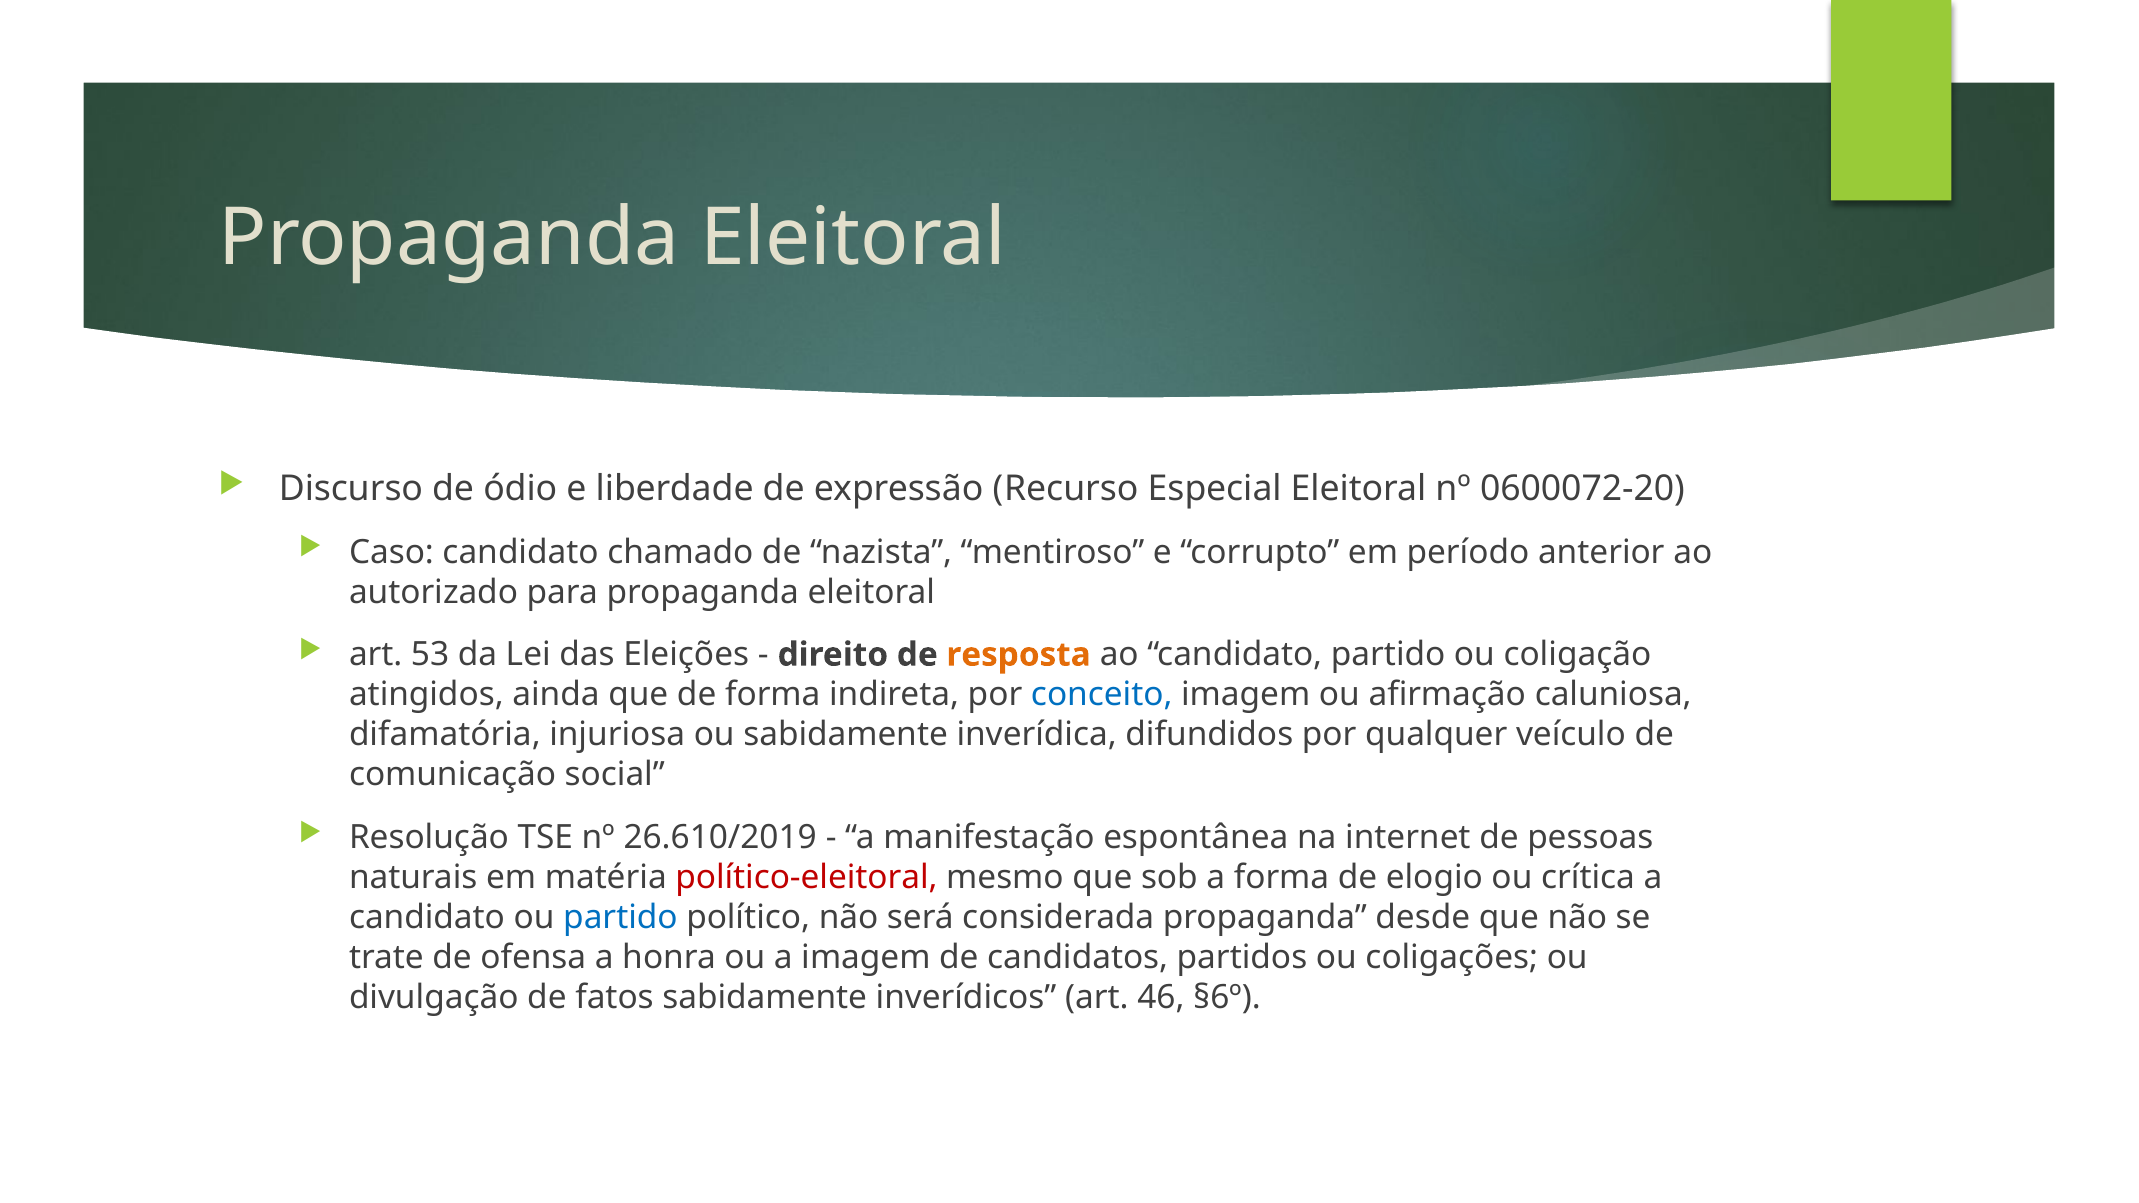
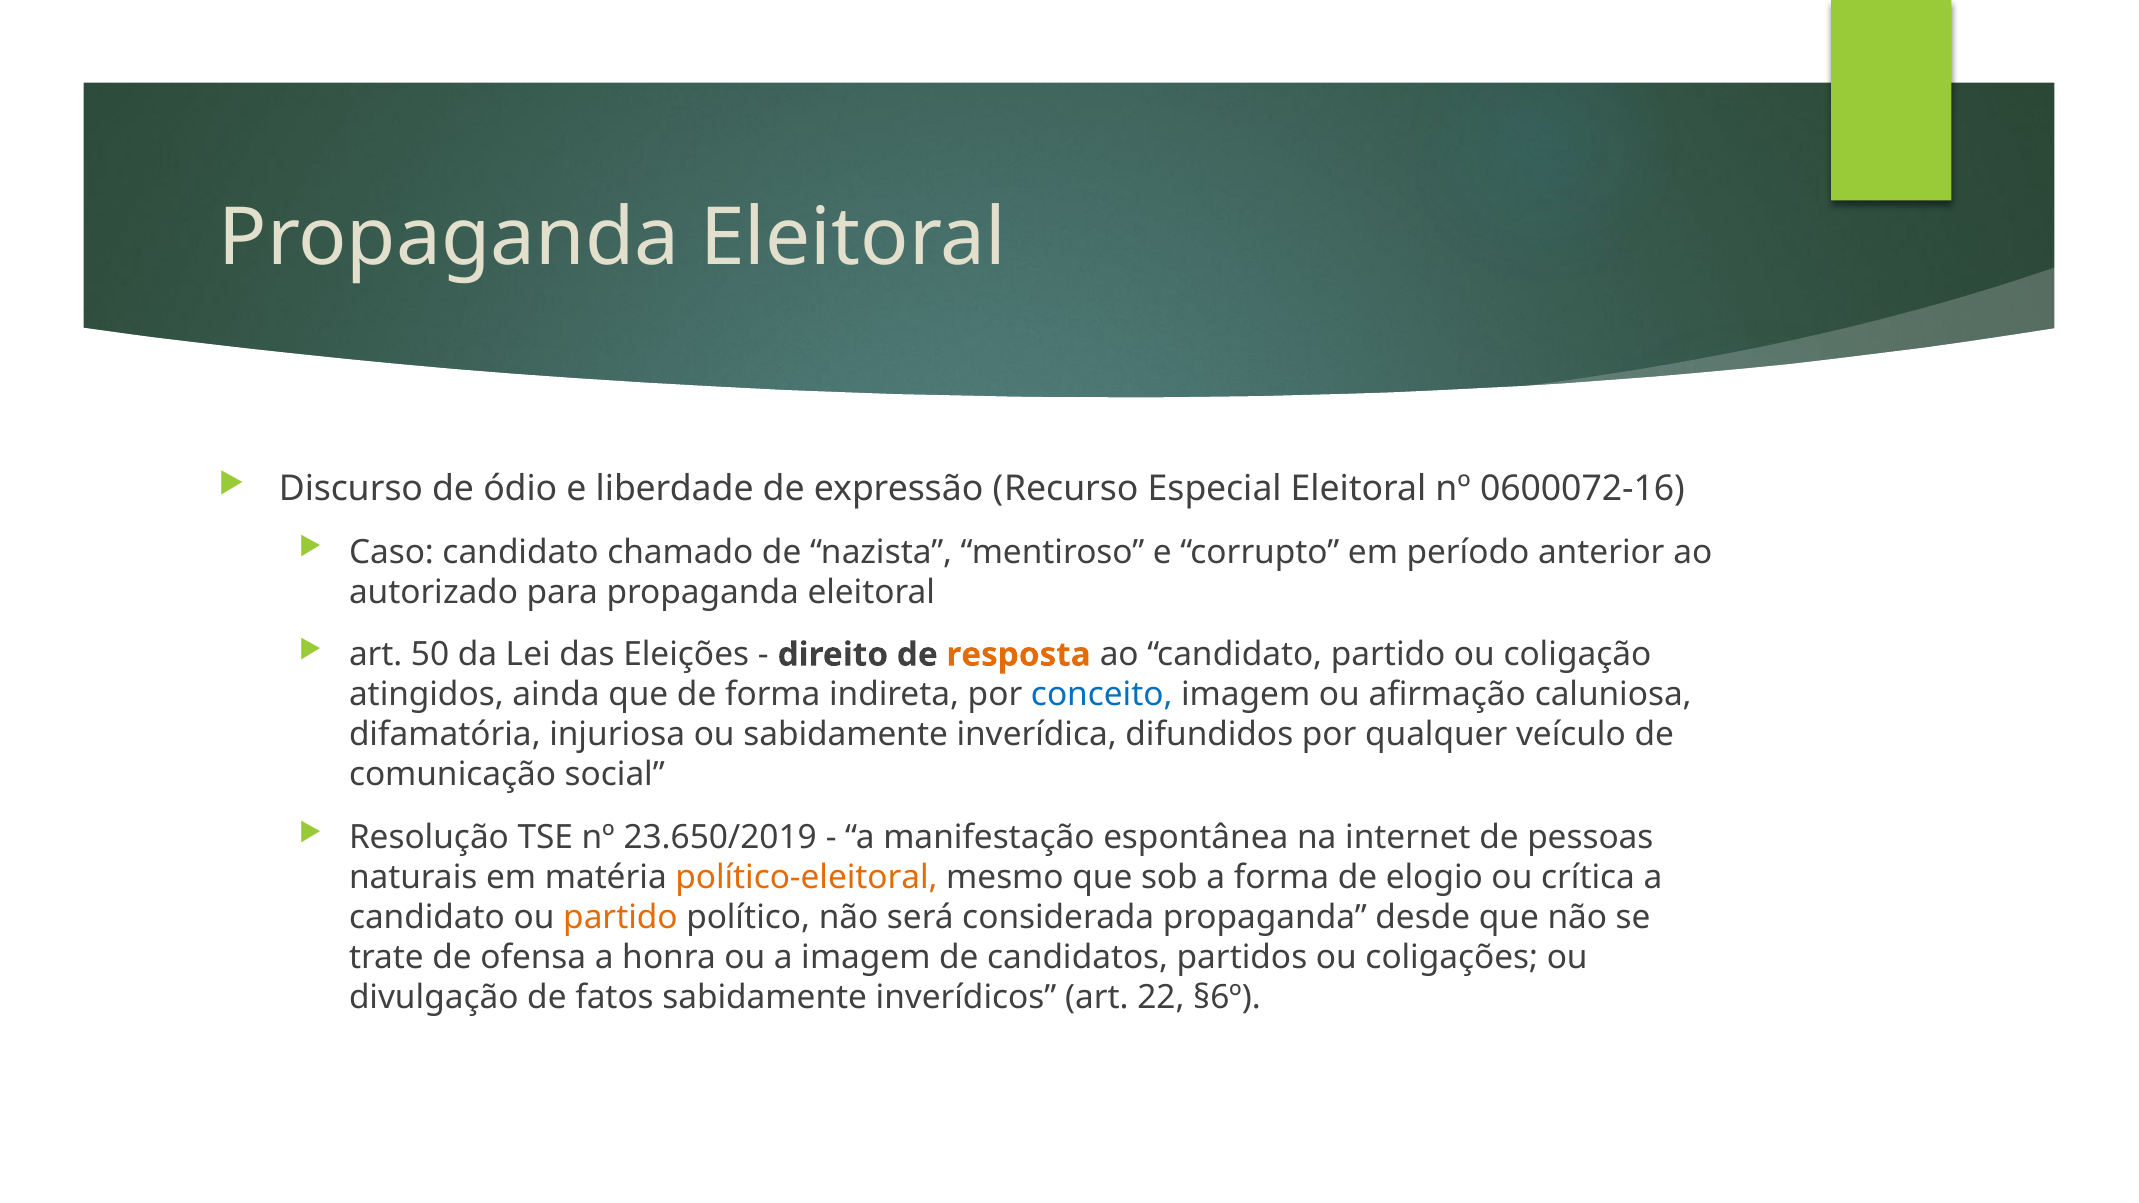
0600072-20: 0600072-20 -> 0600072-16
53: 53 -> 50
26.610/2019: 26.610/2019 -> 23.650/2019
político-eleitoral colour: red -> orange
partido at (620, 918) colour: blue -> orange
46: 46 -> 22
